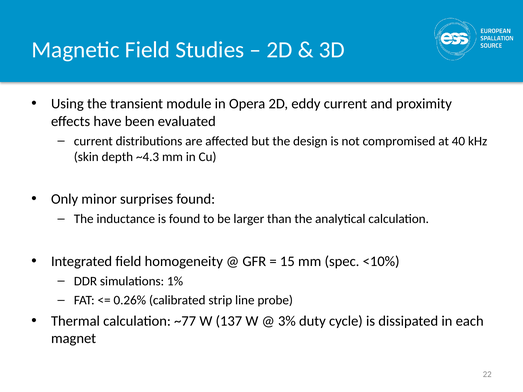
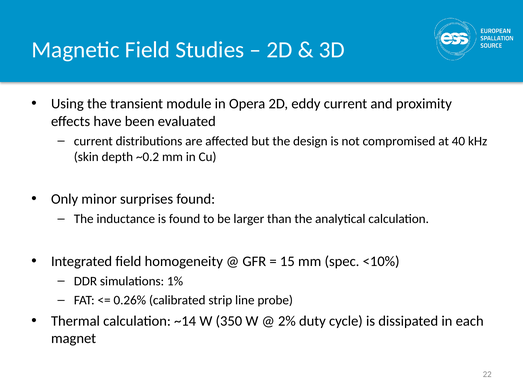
~4.3: ~4.3 -> ~0.2
~77: ~77 -> ~14
137: 137 -> 350
3%: 3% -> 2%
